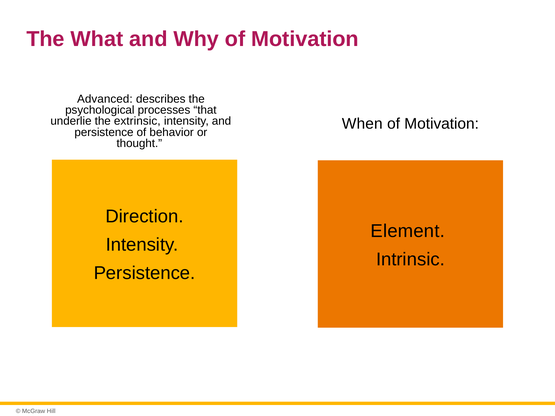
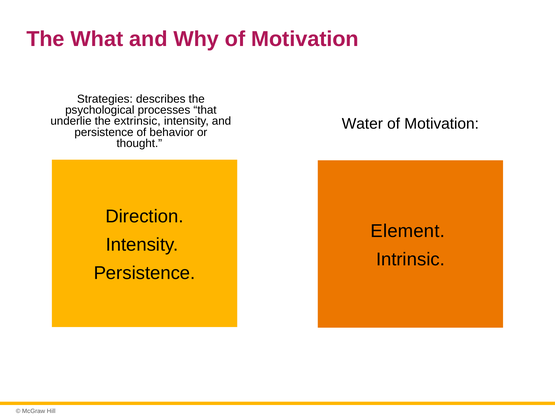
Advanced: Advanced -> Strategies
When: When -> Water
